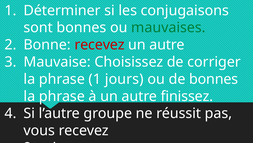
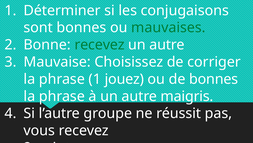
recevez at (100, 45) colour: red -> green
jours: jours -> jouez
finissez: finissez -> maigris
